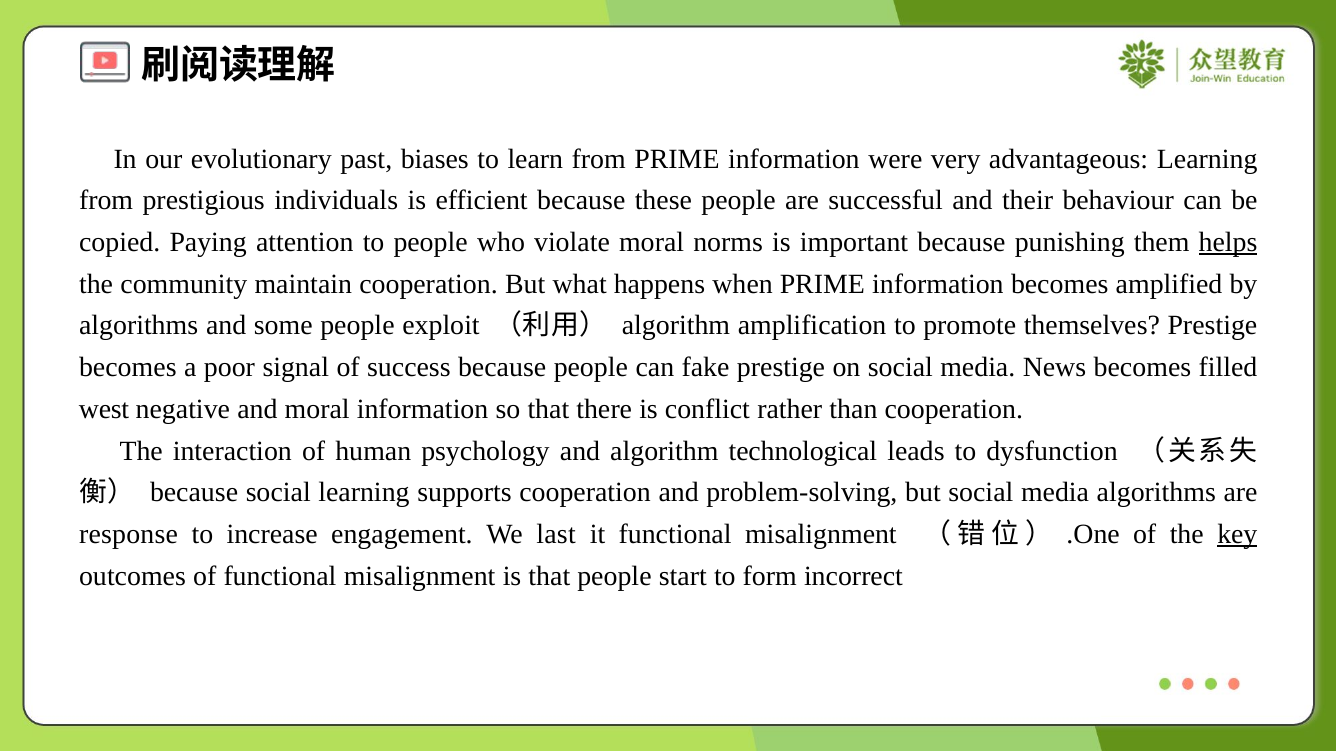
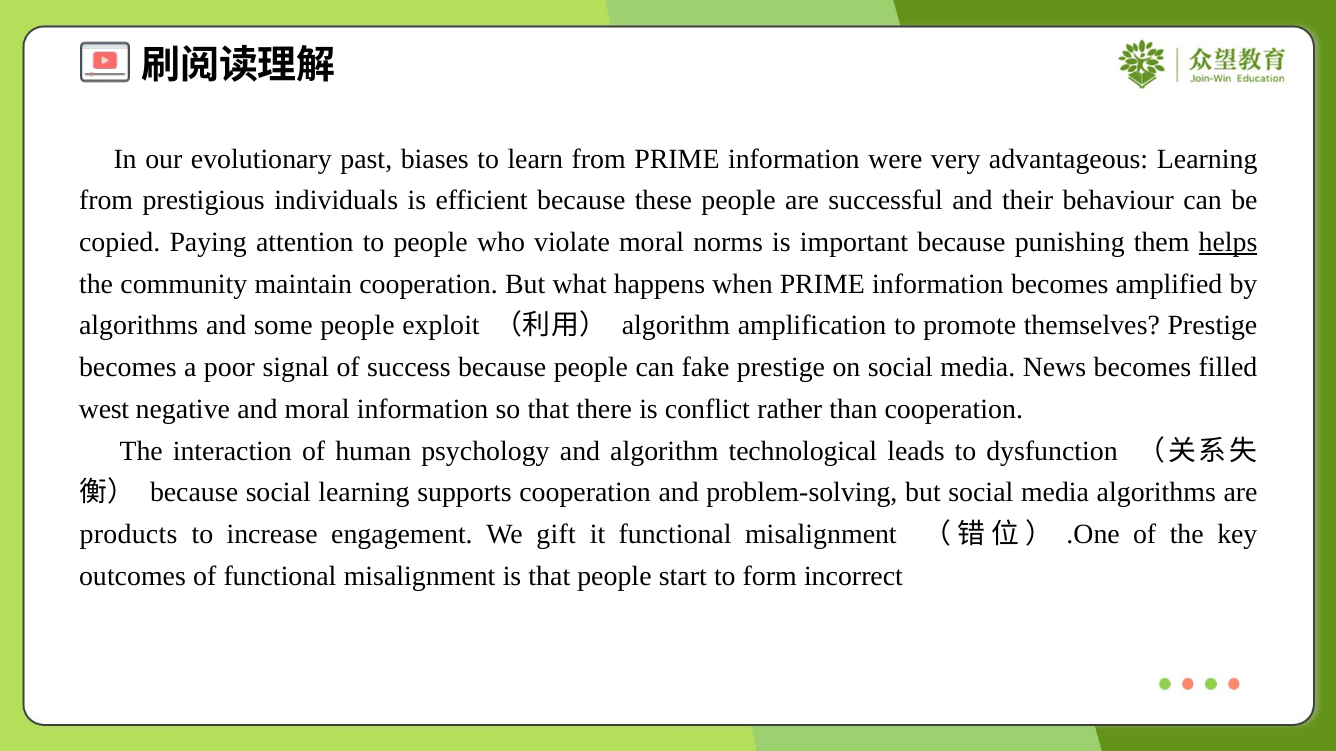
response: response -> products
last: last -> gift
key underline: present -> none
